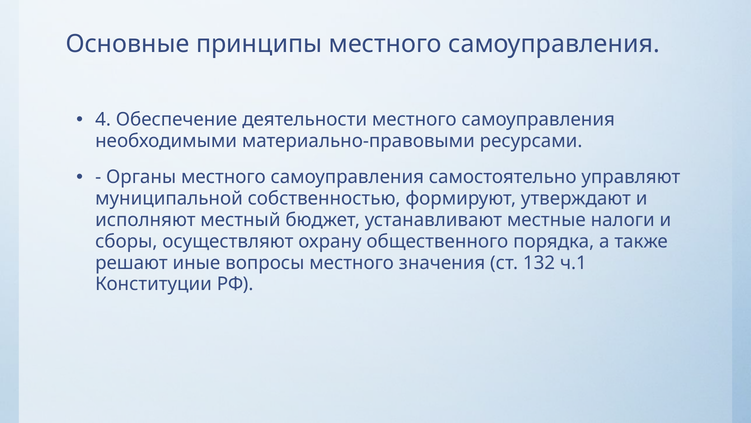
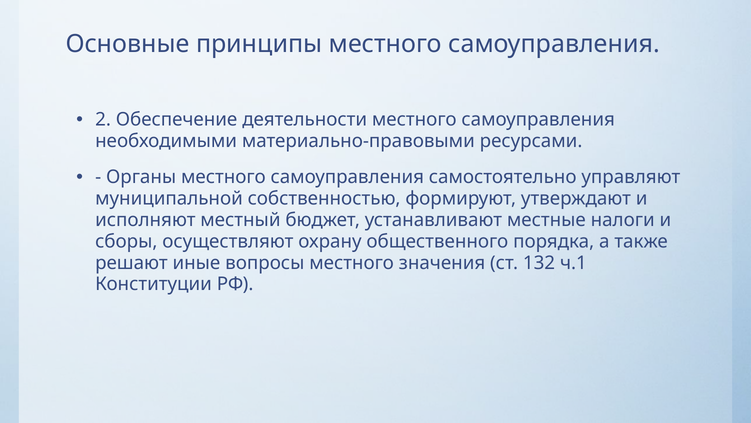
4: 4 -> 2
